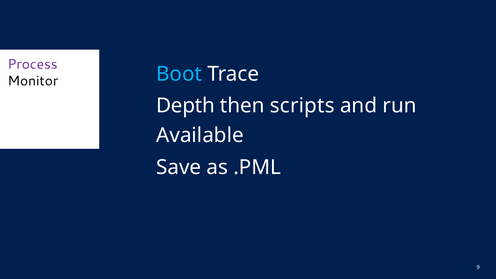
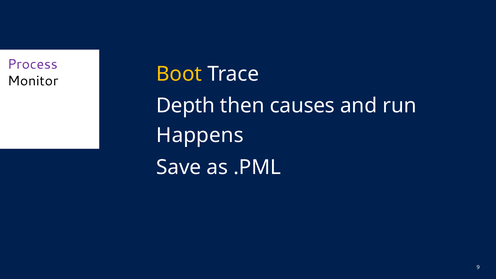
Boot colour: light blue -> yellow
scripts: scripts -> causes
Available: Available -> Happens
